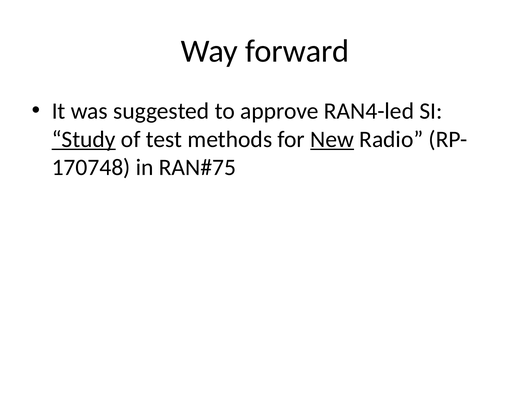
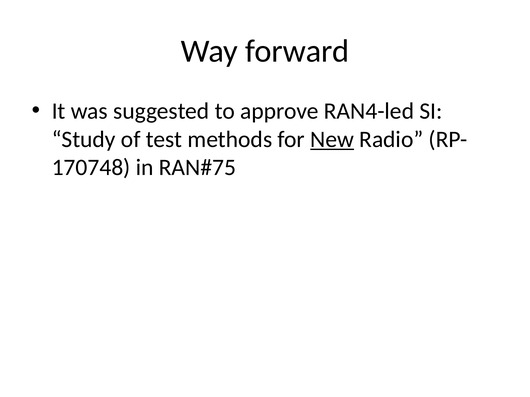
Study underline: present -> none
